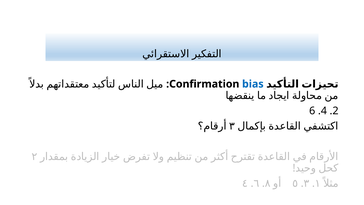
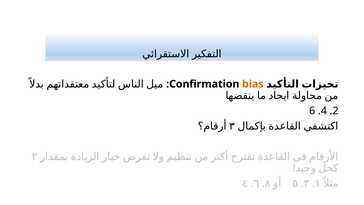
bias colour: blue -> orange
